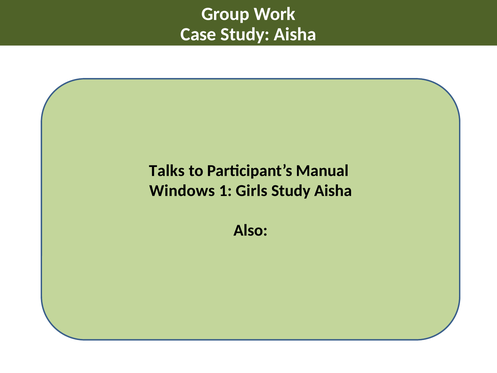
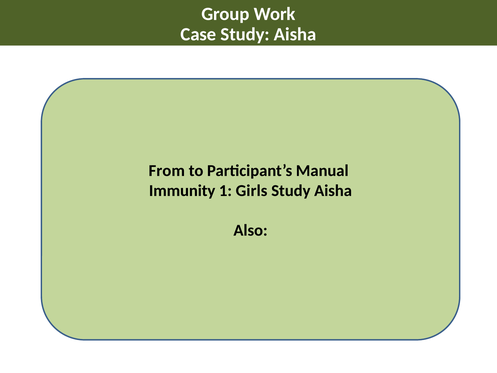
Talks: Talks -> From
Windows: Windows -> Immunity
